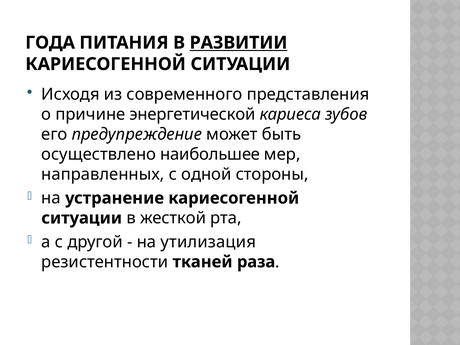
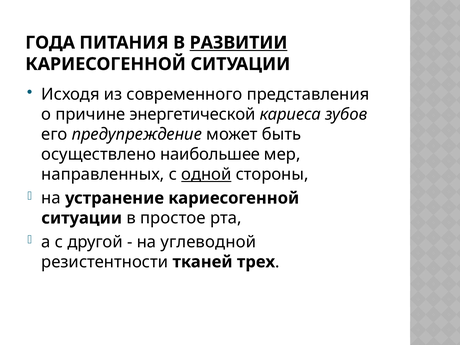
одной underline: none -> present
жесткой: жесткой -> простое
утилизация: утилизация -> углеводной
раза: раза -> трех
